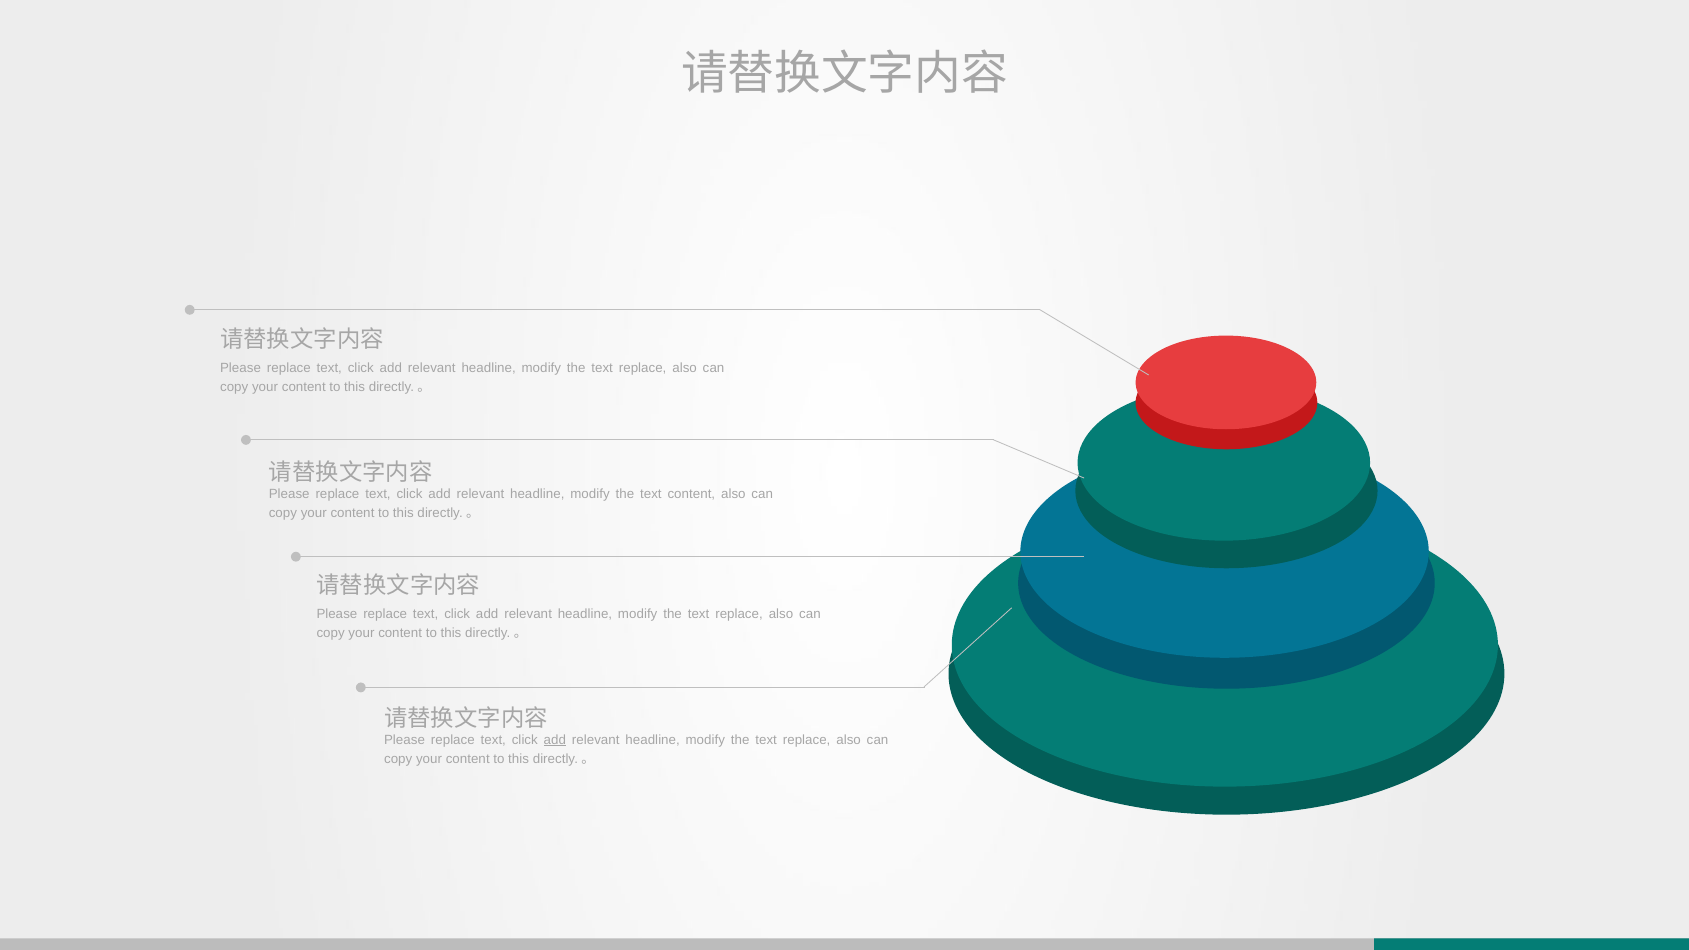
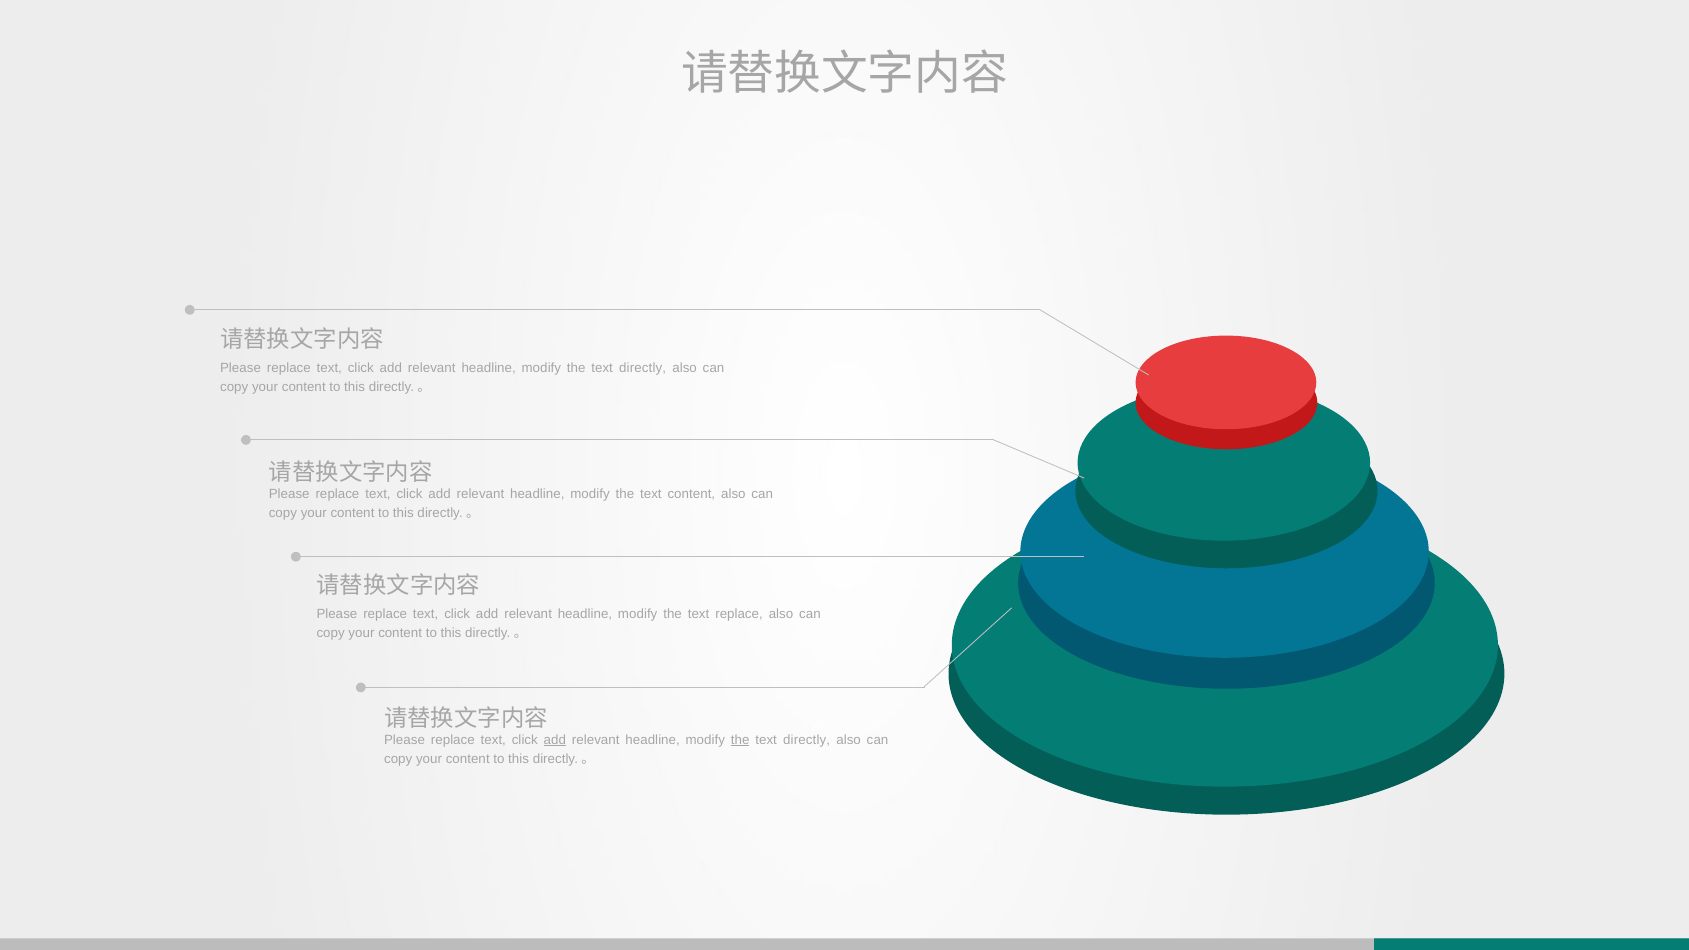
replace at (643, 368): replace -> directly
the at (740, 740) underline: none -> present
replace at (807, 740): replace -> directly
